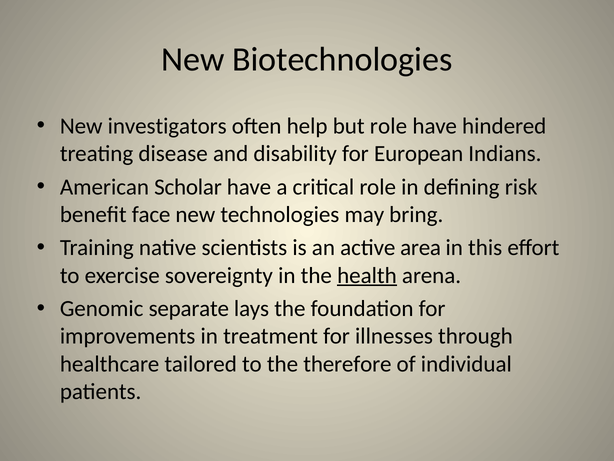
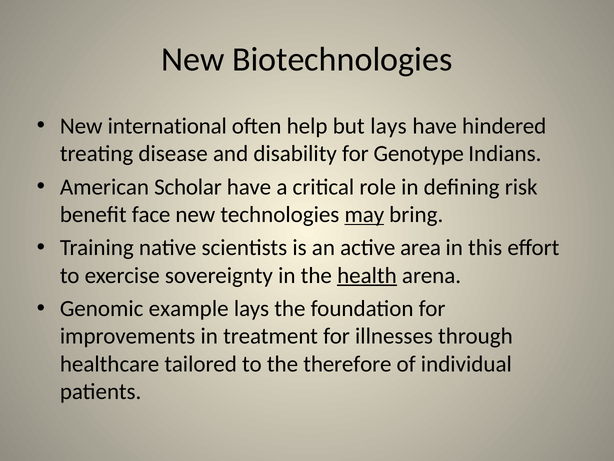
investigators: investigators -> international
but role: role -> lays
European: European -> Genotype
may underline: none -> present
separate: separate -> example
